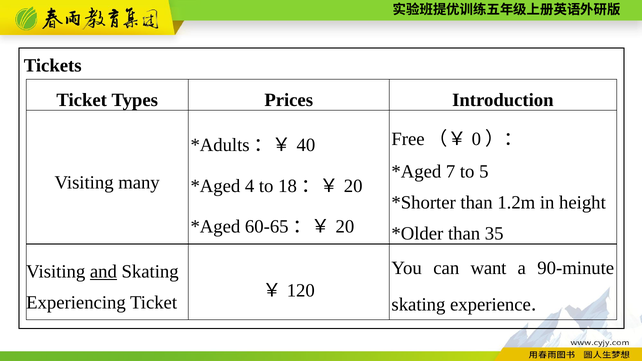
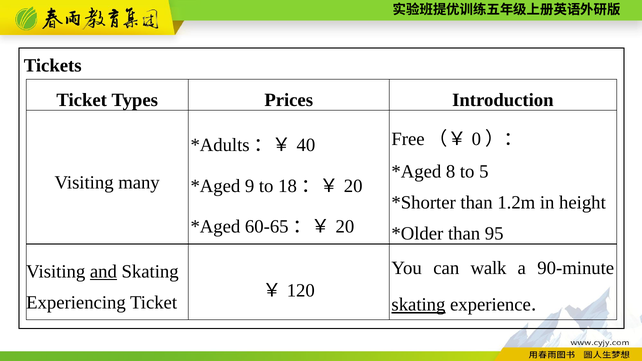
7: 7 -> 8
4: 4 -> 9
35: 35 -> 95
want: want -> walk
skating at (418, 305) underline: none -> present
